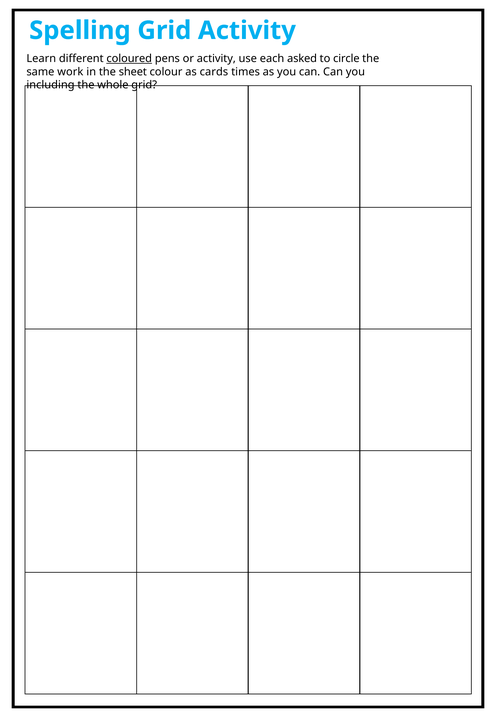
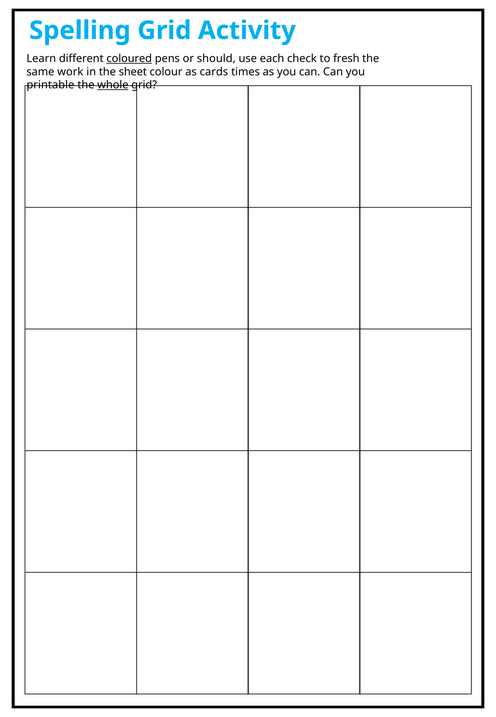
or activity: activity -> should
asked: asked -> check
circle: circle -> fresh
including: including -> printable
whole underline: none -> present
